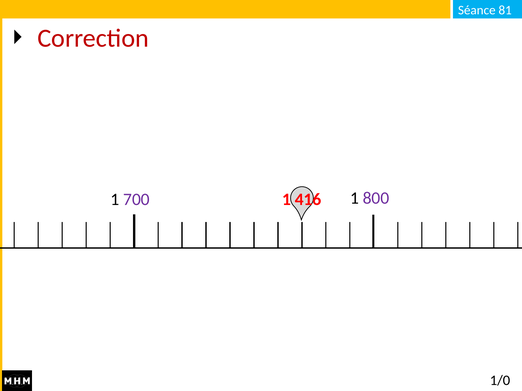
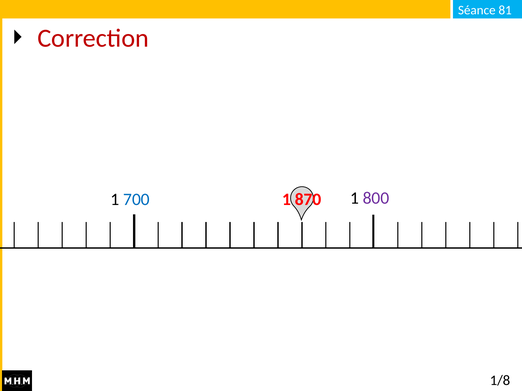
700 colour: purple -> blue
416: 416 -> 870
1/0: 1/0 -> 1/8
